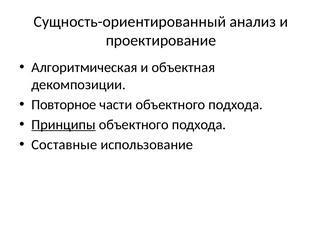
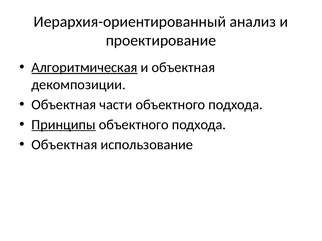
Сущность-ориентированный: Сущность-ориентированный -> Иерархия-ориентированный
Алгоритмическая underline: none -> present
Повторное at (64, 105): Повторное -> Объектная
Составные at (64, 145): Составные -> Объектная
